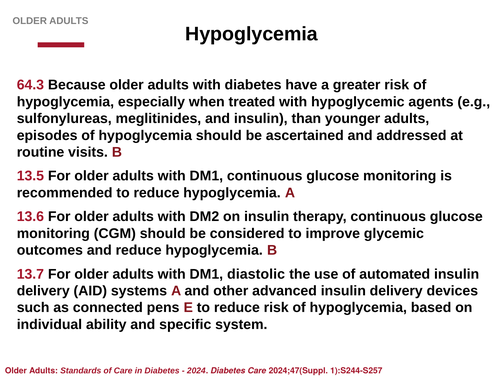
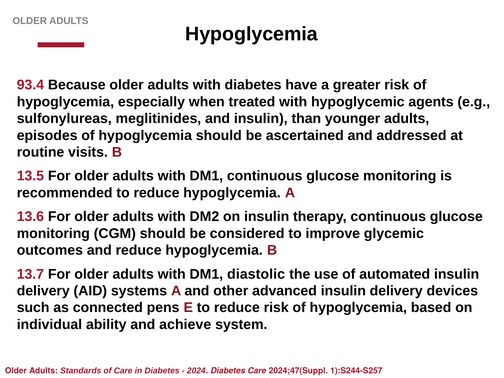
64.3: 64.3 -> 93.4
specific: specific -> achieve
